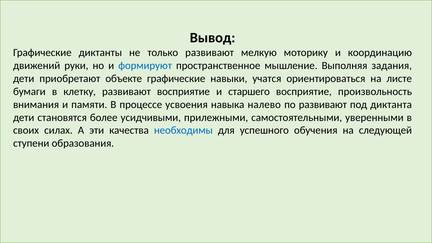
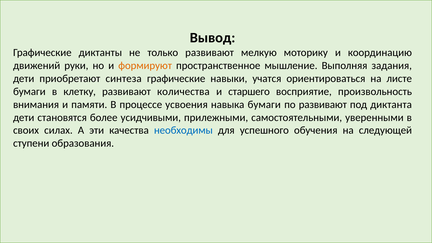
формируют colour: blue -> orange
объекте: объекте -> синтеза
развивают восприятие: восприятие -> количества
навыка налево: налево -> бумаги
